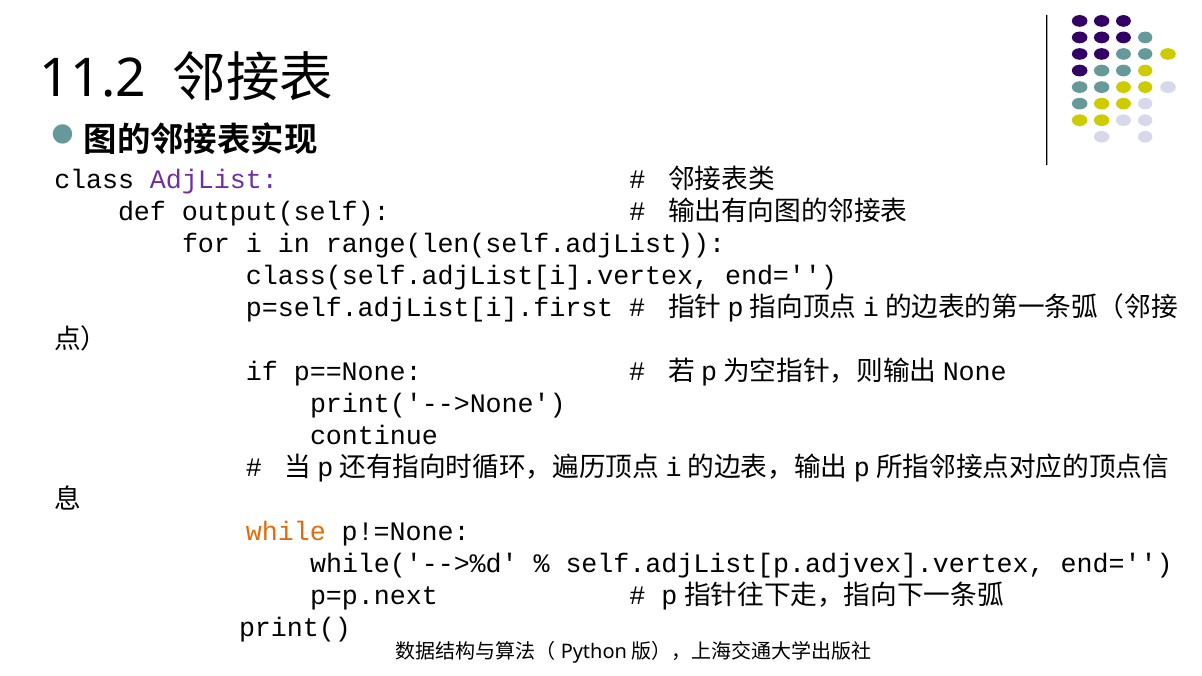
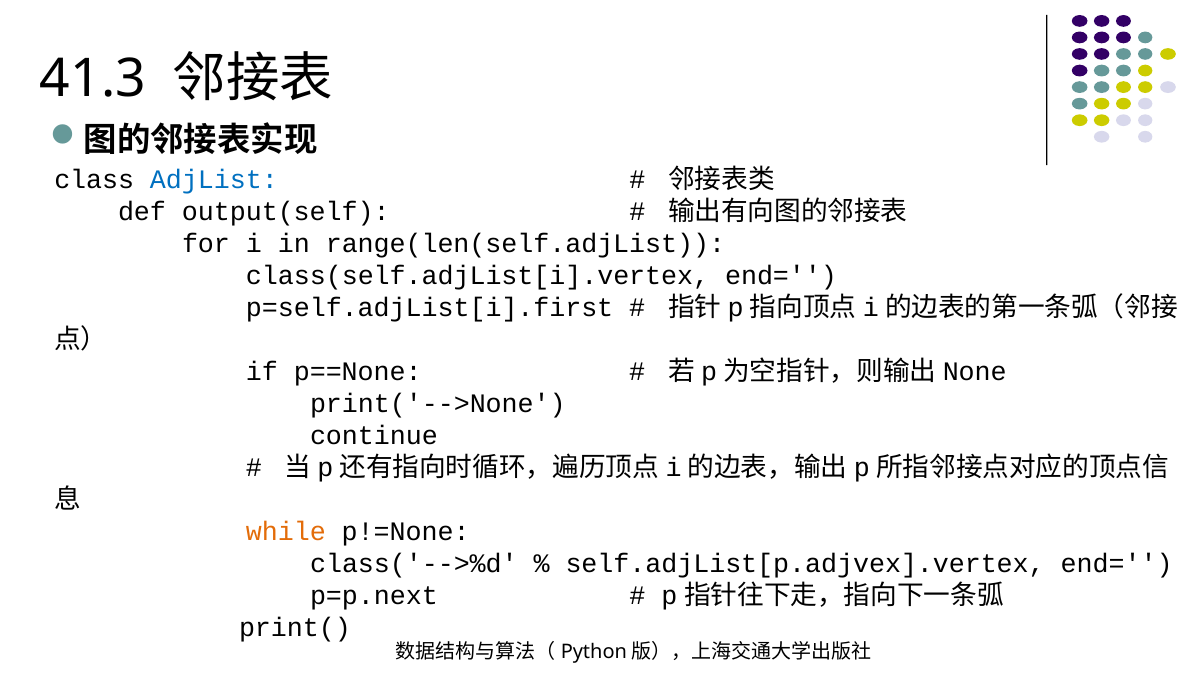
11.2: 11.2 -> 41.3
AdjList colour: purple -> blue
while('-->%d: while('-->%d -> class('-->%d
